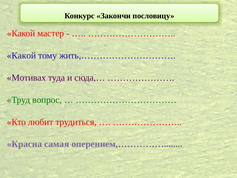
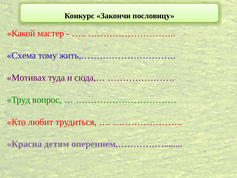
Какой at (21, 55): Какой -> Схема
самая: самая -> детям
